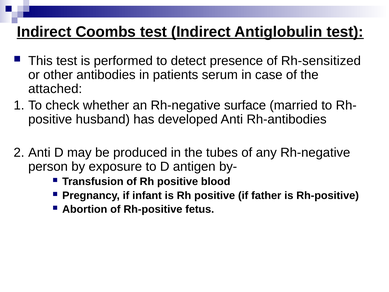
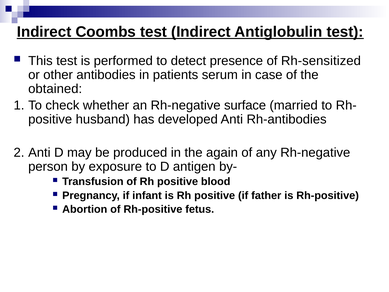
attached: attached -> obtained
tubes: tubes -> again
